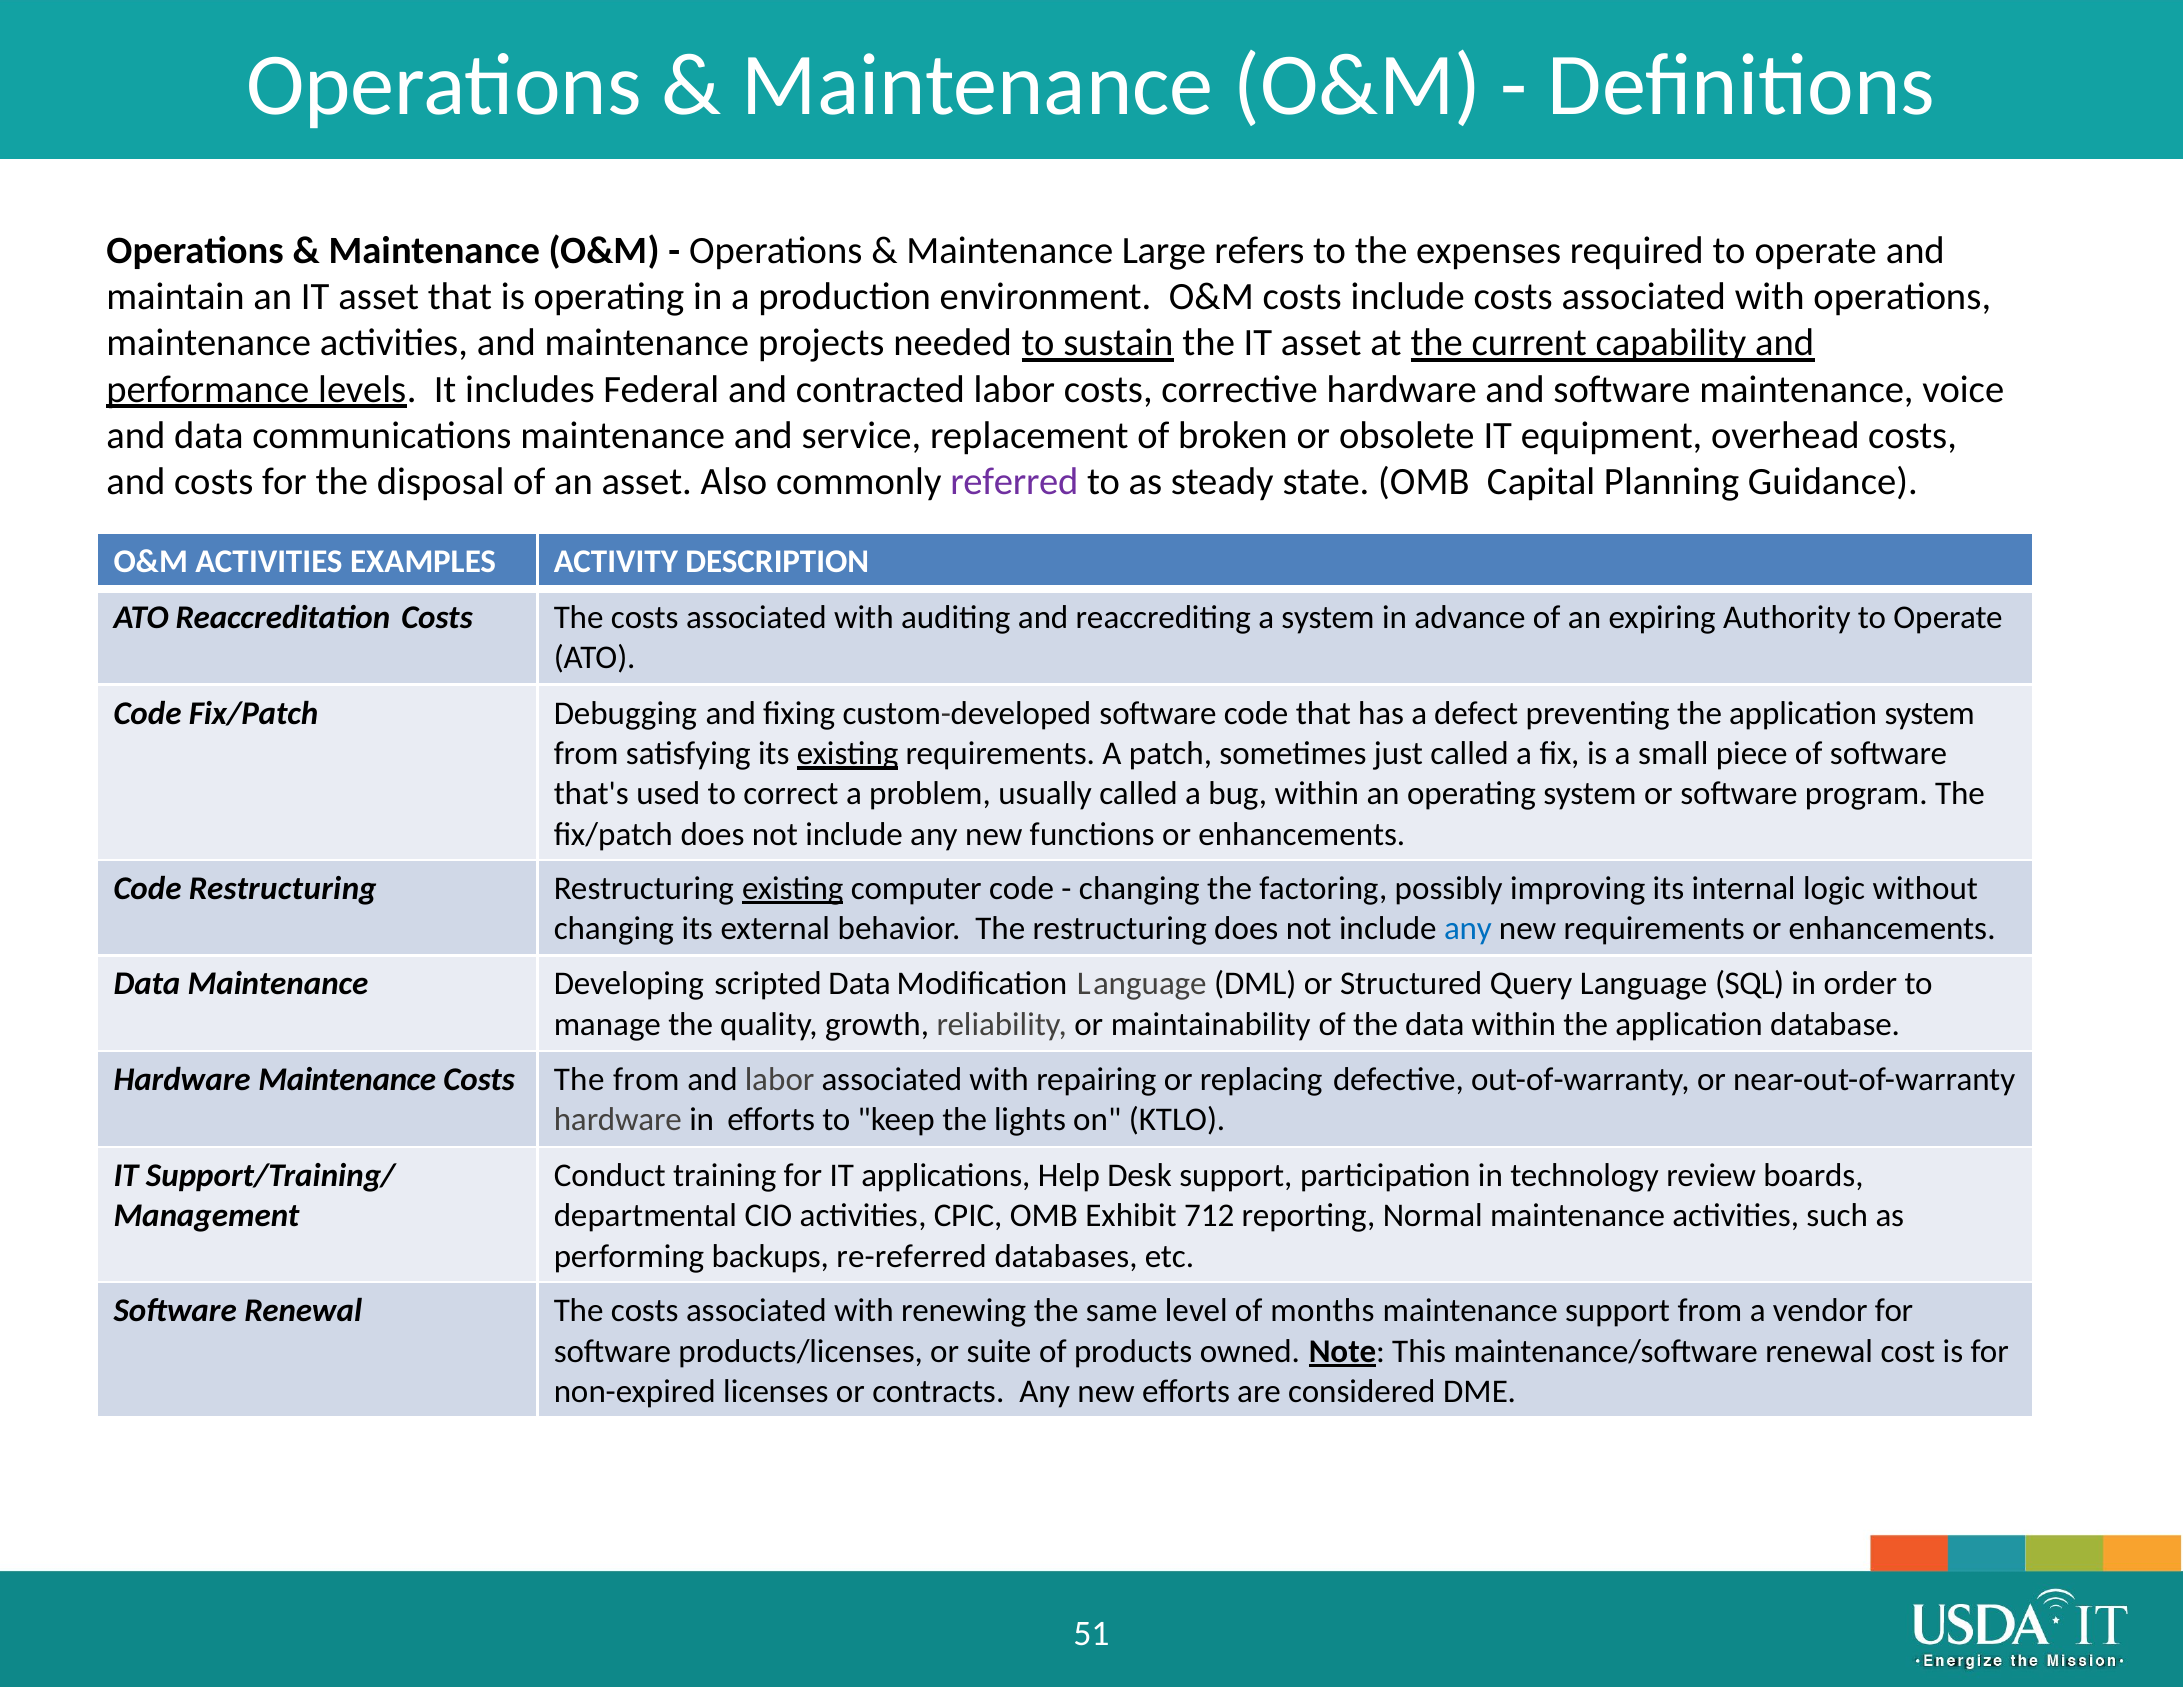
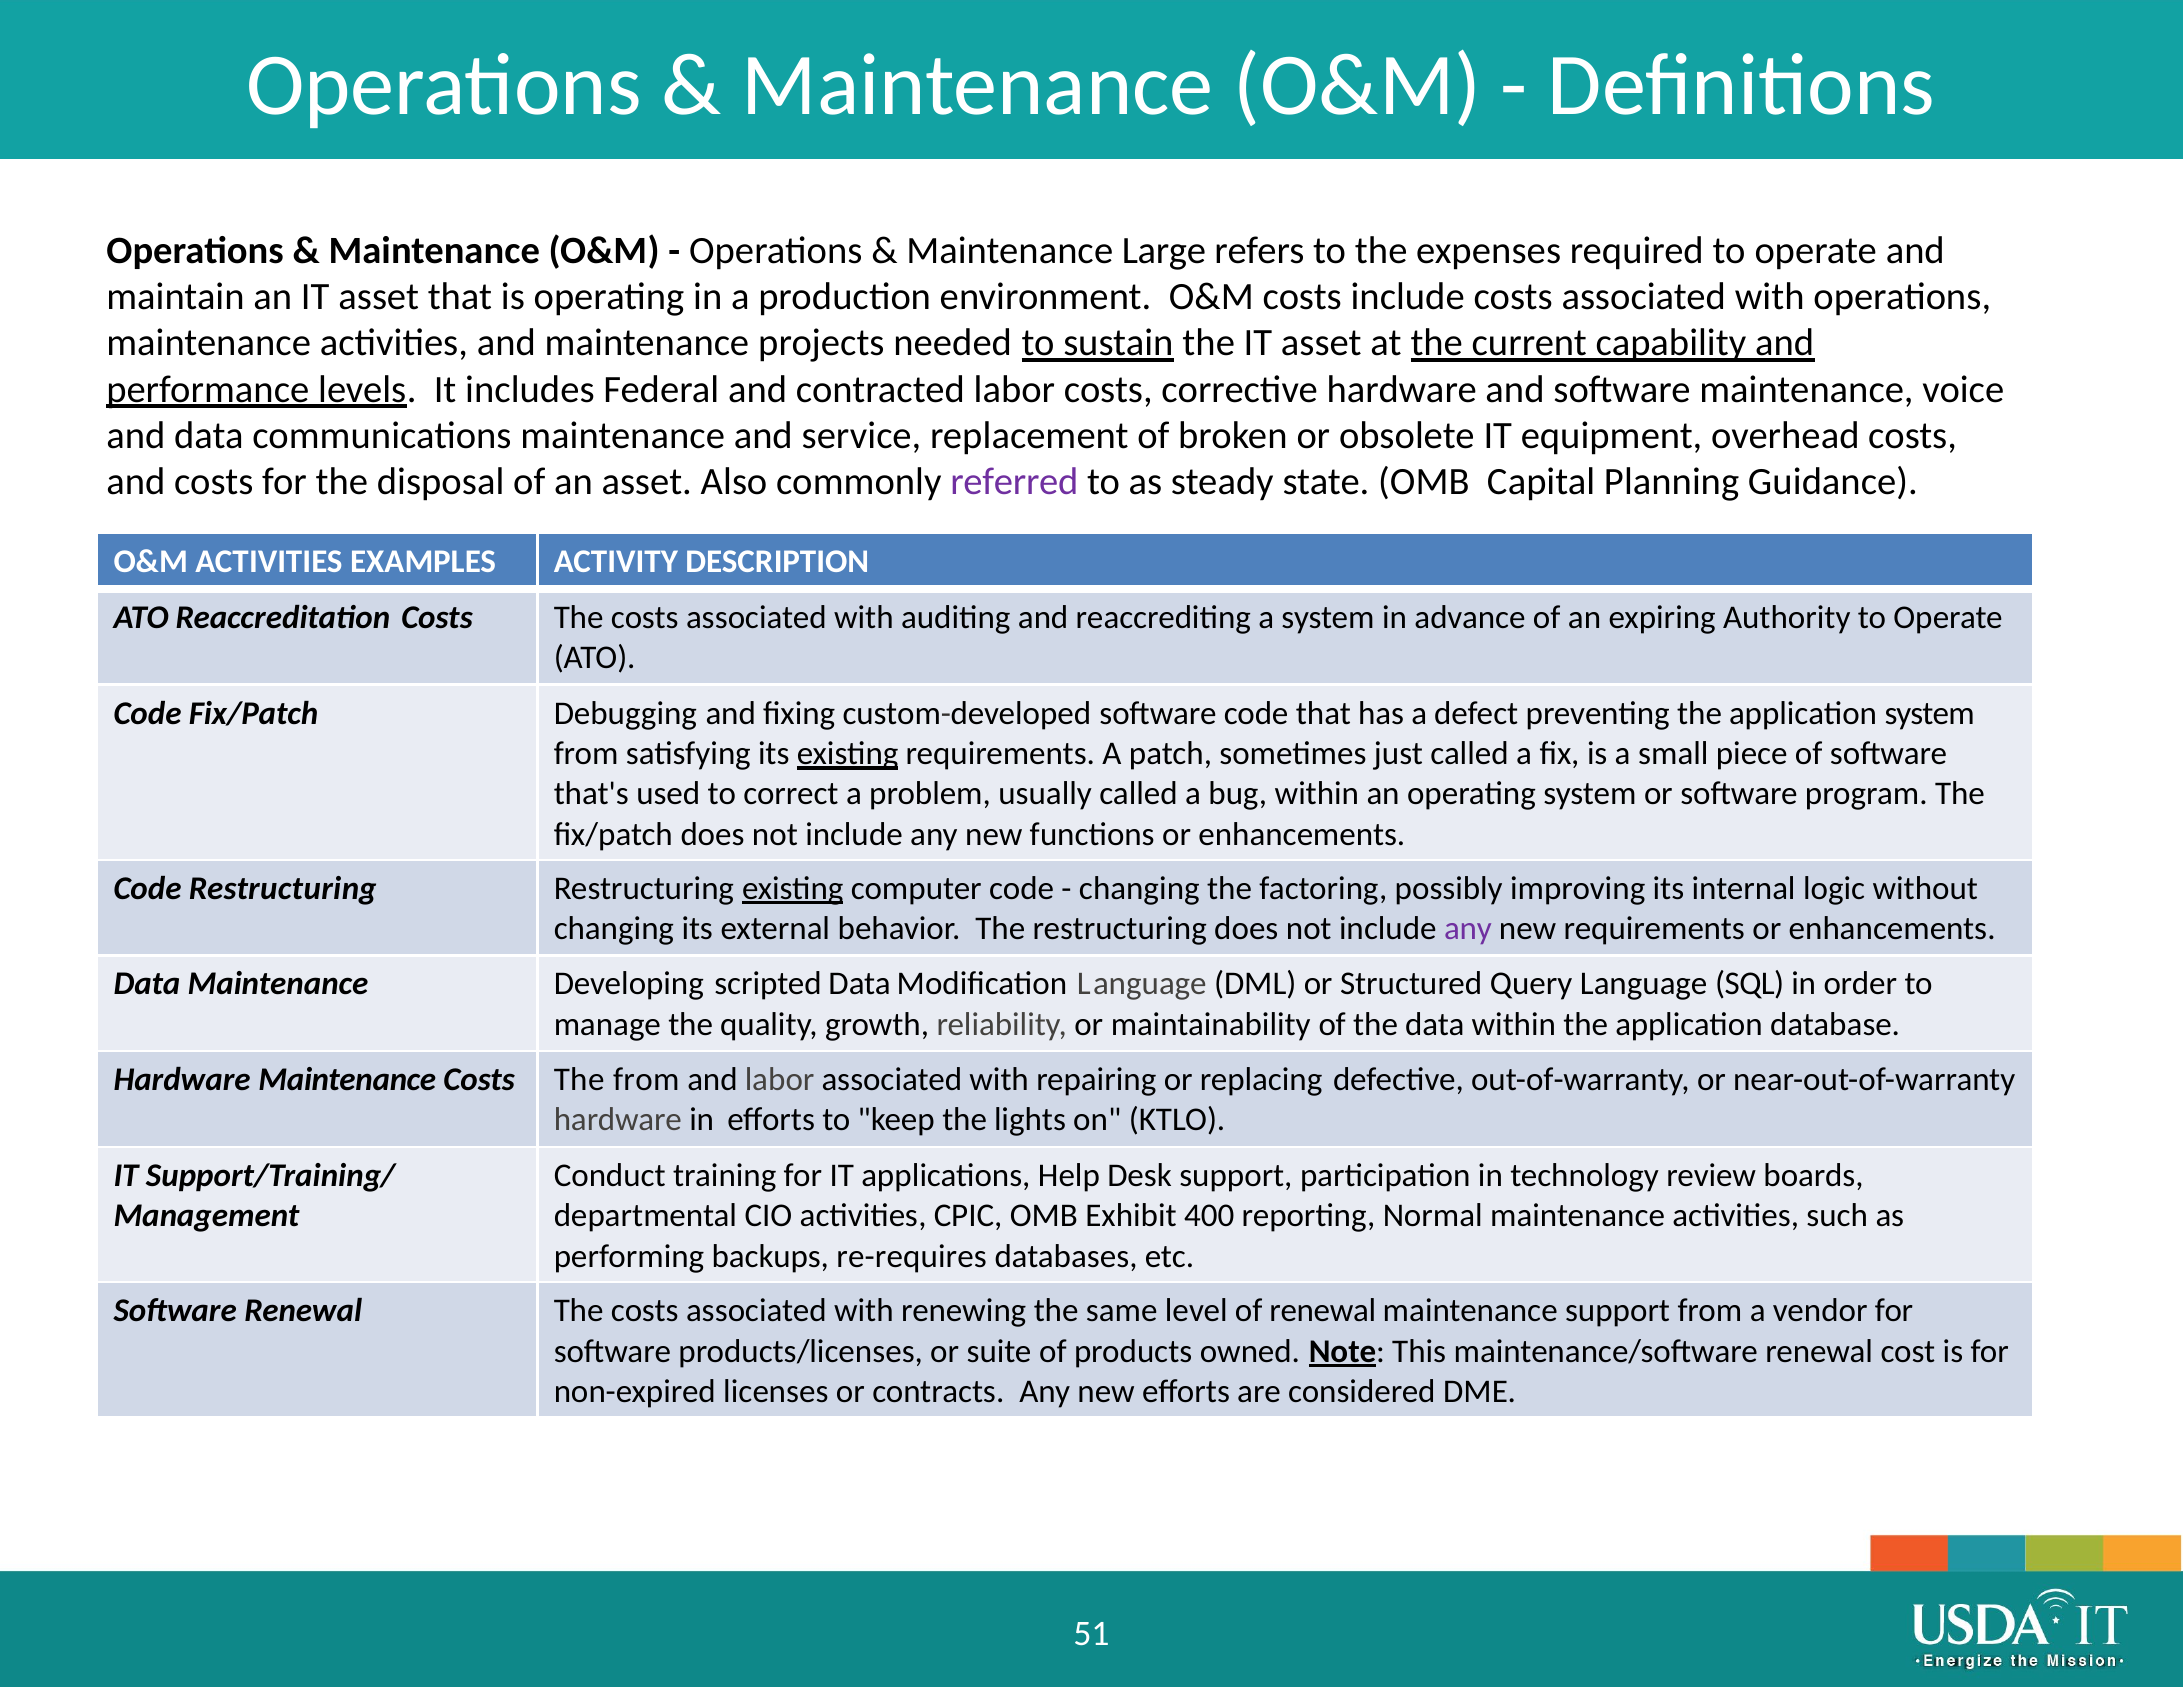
any at (1468, 929) colour: blue -> purple
712: 712 -> 400
re-referred: re-referred -> re-requires
of months: months -> renewal
